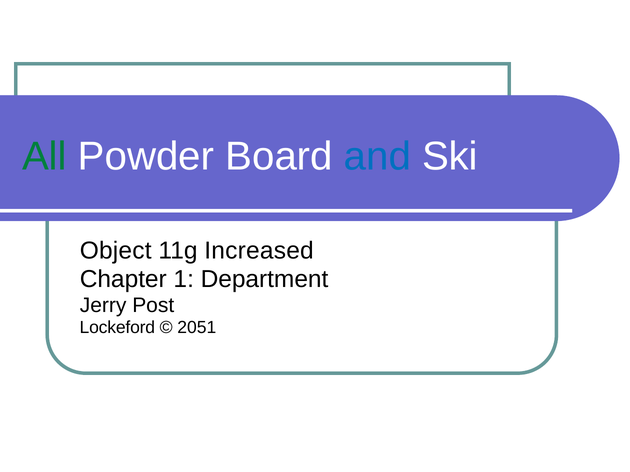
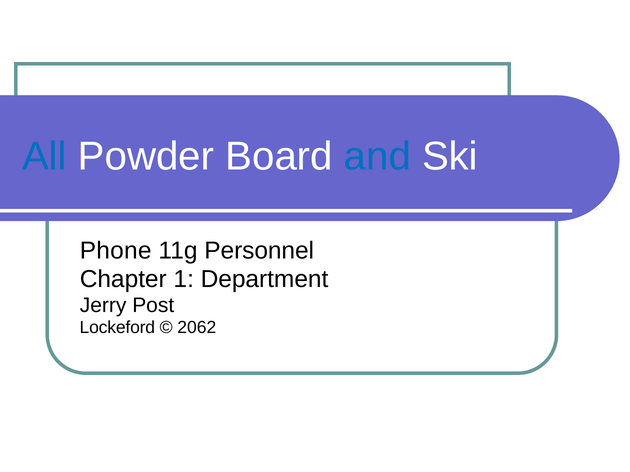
All colour: green -> blue
Object: Object -> Phone
Increased: Increased -> Personnel
2051: 2051 -> 2062
